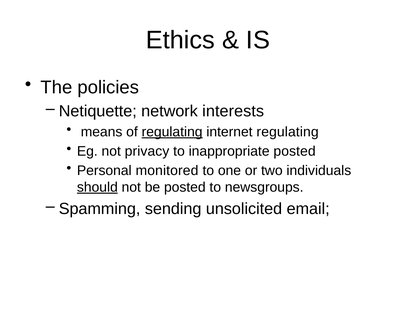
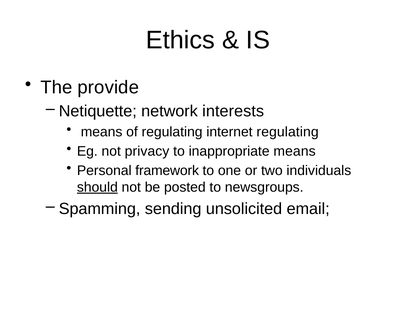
policies: policies -> provide
regulating at (172, 132) underline: present -> none
inappropriate posted: posted -> means
monitored: monitored -> framework
